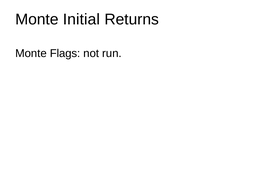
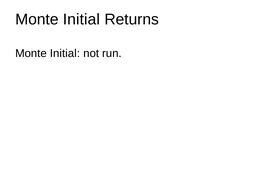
Flags at (65, 53): Flags -> Initial
